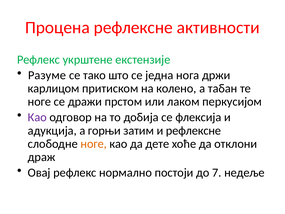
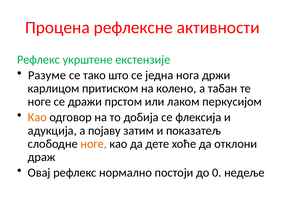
Као at (37, 117) colour: purple -> orange
горњи: горњи -> појаву
и рефлексне: рефлексне -> показатељ
7: 7 -> 0
